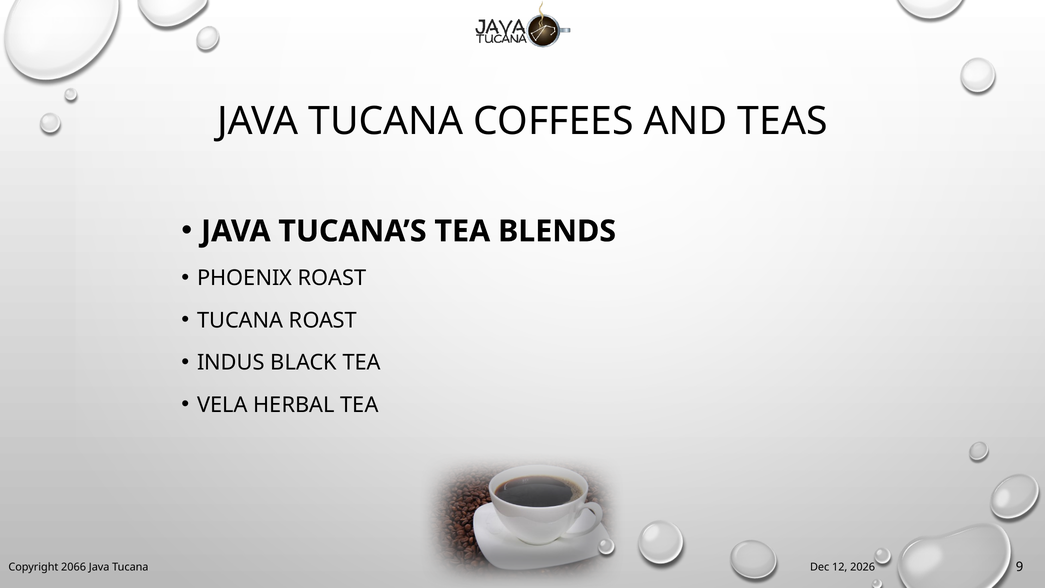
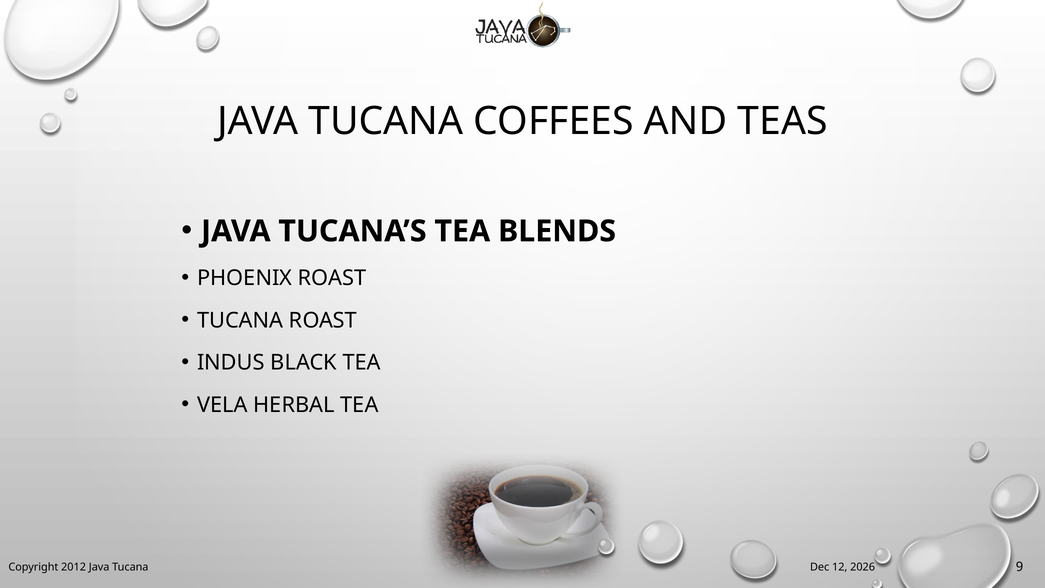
2066: 2066 -> 2012
